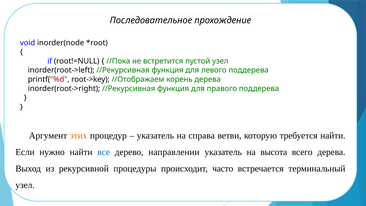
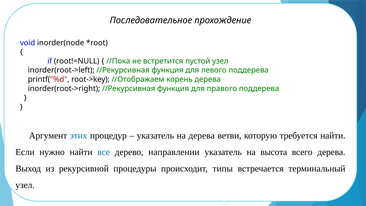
этих colour: orange -> blue
на справа: справа -> дерева
часто: часто -> типы
